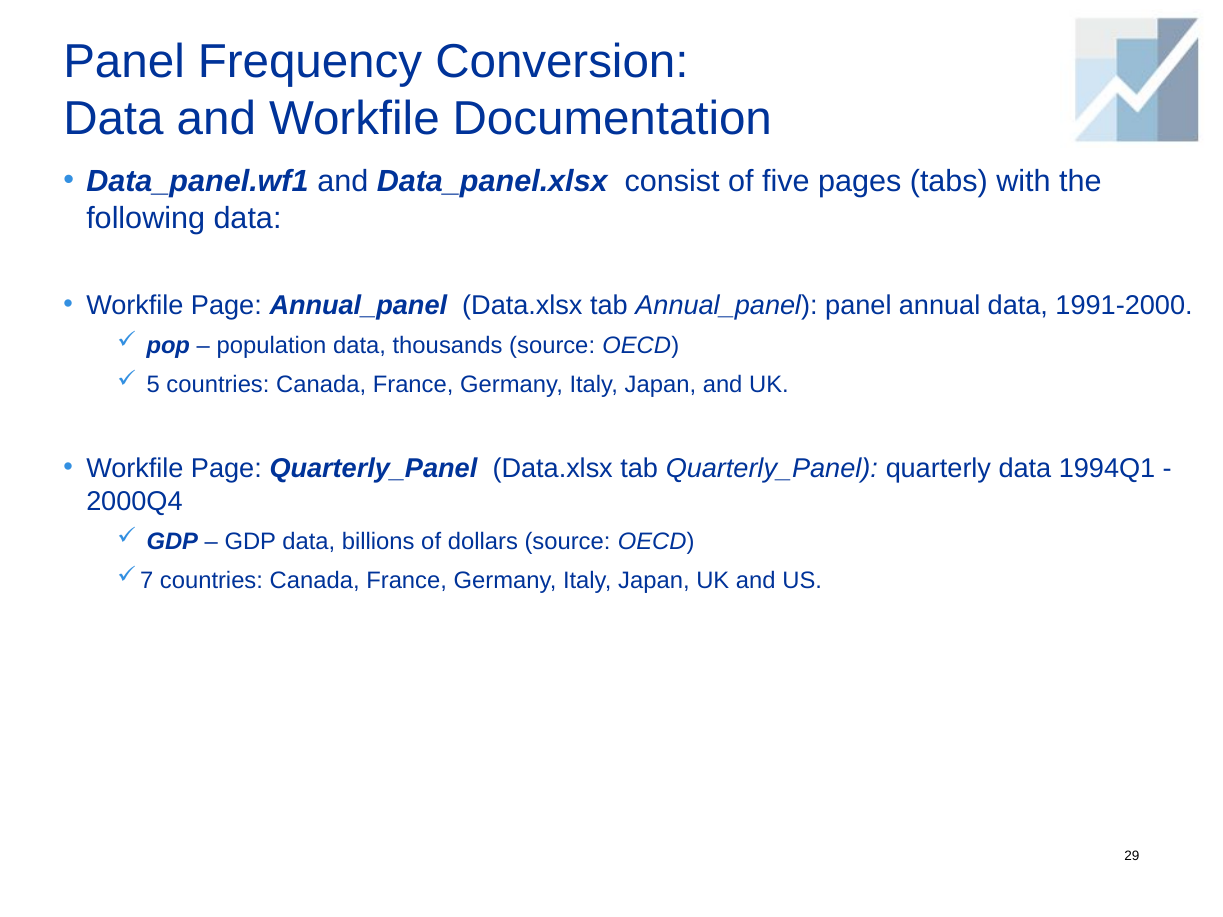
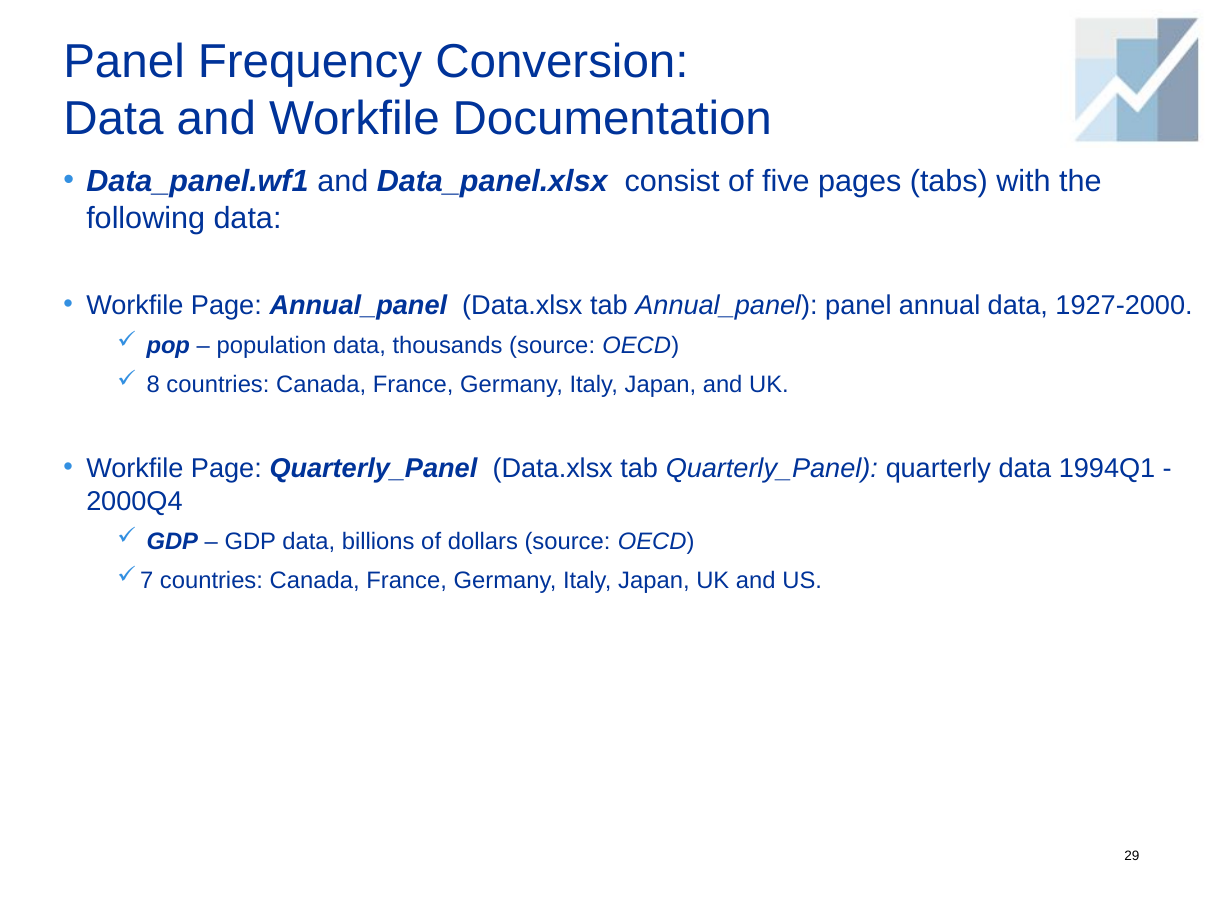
1991-2000: 1991-2000 -> 1927-2000
5: 5 -> 8
